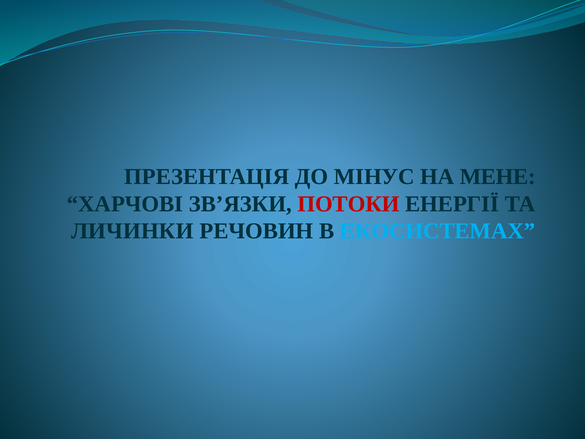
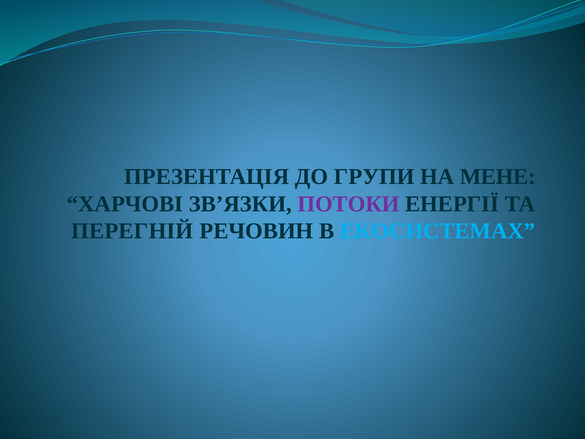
МІНУС: МІНУС -> ГРУПИ
ПОТОКИ colour: red -> purple
ЛИЧИНКИ: ЛИЧИНКИ -> ПЕРЕГНІЙ
